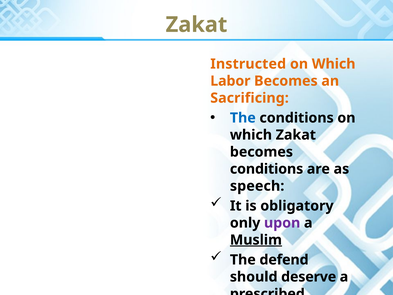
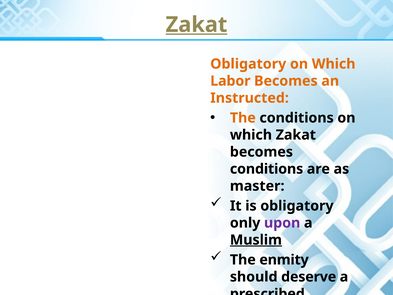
Zakat at (197, 25) underline: none -> present
Instructed at (248, 64): Instructed -> Obligatory
Sacrificing: Sacrificing -> Instructed
The at (243, 118) colour: blue -> orange
speech: speech -> master
defend: defend -> enmity
